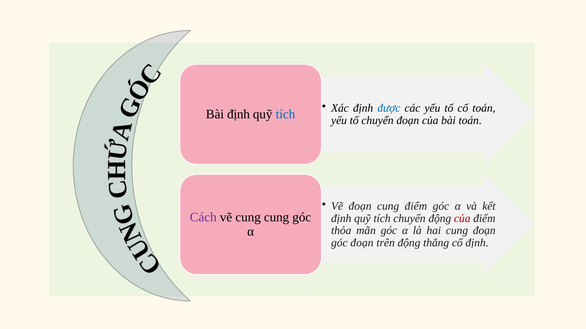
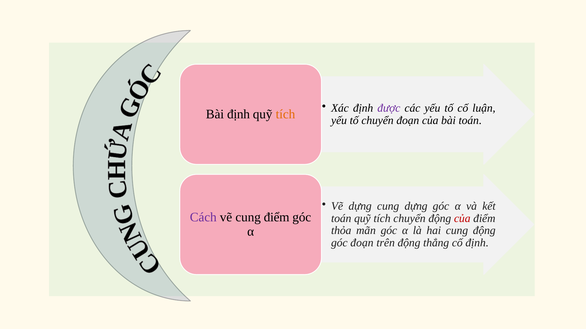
được colour: blue -> purple
cố toán: toán -> luận
tích at (285, 114) colour: blue -> orange
Vẽ đoạn: đoạn -> dựng
cung điểm: điểm -> dựng
cung cung: cung -> điểm
định at (341, 219): định -> toán
cung đoạn: đoạn -> động
